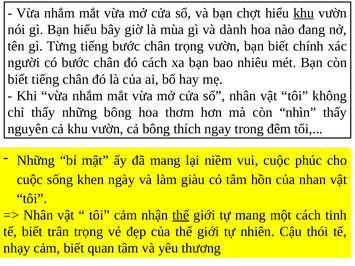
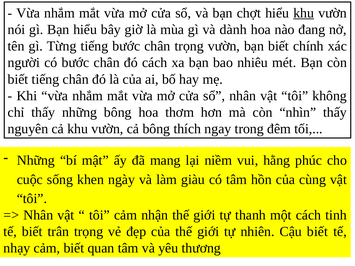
vui cuộc: cuộc -> hằng
nhan: nhan -> cùng
thế at (181, 215) underline: present -> none
tự mang: mang -> thanh
Cậu thói: thói -> biết
